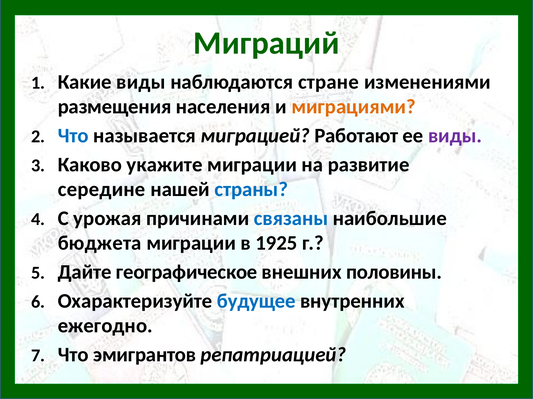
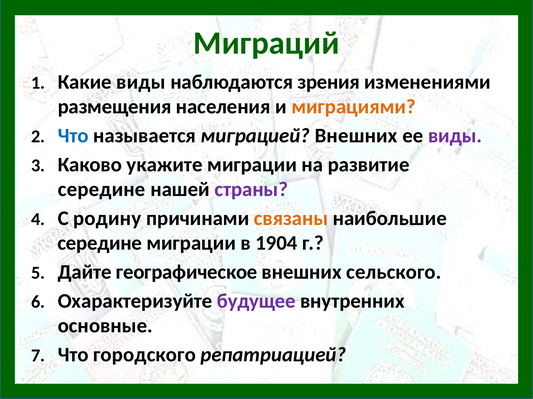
стране: стране -> зрения
миграцией Работают: Работают -> Внешних
страны colour: blue -> purple
урожая: урожая -> родину
связаны colour: blue -> orange
бюджета at (100, 243): бюджета -> середине
1925: 1925 -> 1904
половины: половины -> сельского
будущее colour: blue -> purple
ежегодно: ежегодно -> основные
эмигрантов: эмигрантов -> городского
